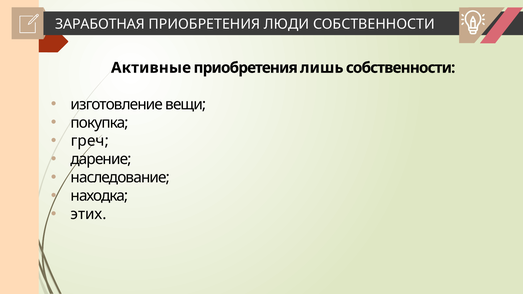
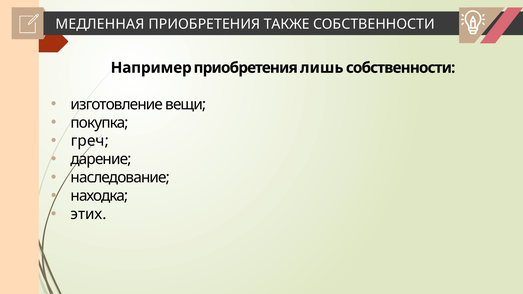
ЗАРАБОТНАЯ: ЗАРАБОТНАЯ -> МЕДЛЕННАЯ
ЛЮДИ: ЛЮДИ -> ТАКЖЕ
Активные: Активные -> Например
